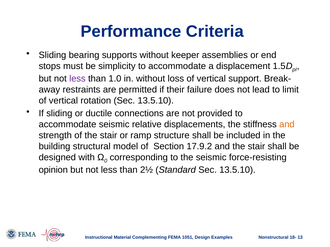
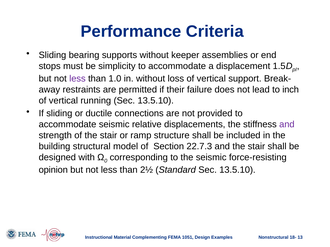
limit: limit -> inch
rotation: rotation -> running
and at (287, 125) colour: orange -> purple
17.9.2: 17.9.2 -> 22.7.3
